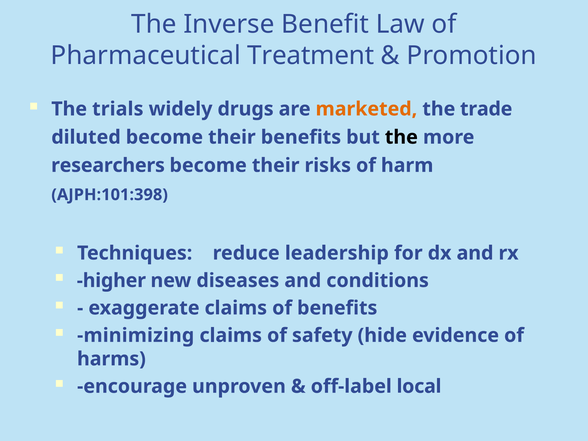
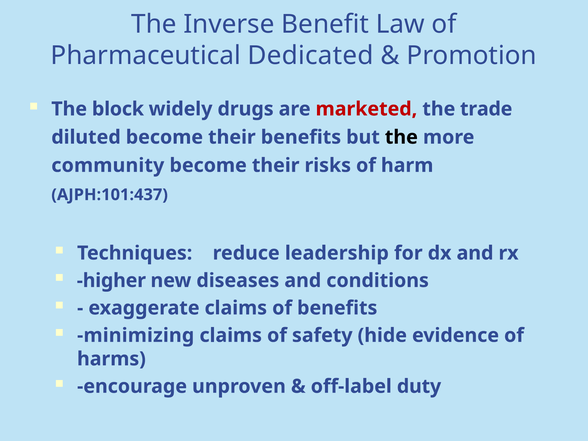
Treatment: Treatment -> Dedicated
trials: trials -> block
marketed colour: orange -> red
researchers: researchers -> community
AJPH:101:398: AJPH:101:398 -> AJPH:101:437
local: local -> duty
